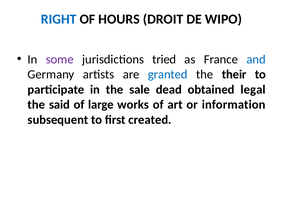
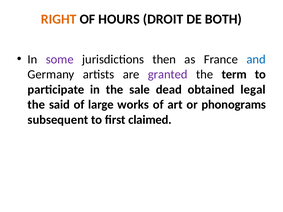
RIGHT colour: blue -> orange
WIPO: WIPO -> BOTH
tried: tried -> then
granted colour: blue -> purple
their: their -> term
information: information -> phonograms
created: created -> claimed
